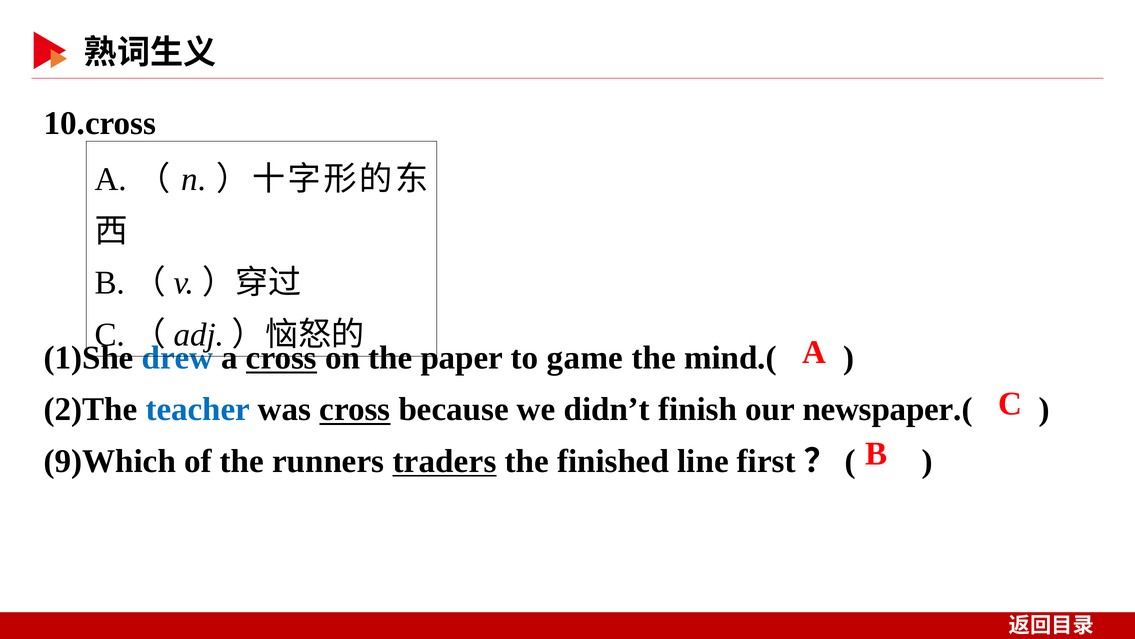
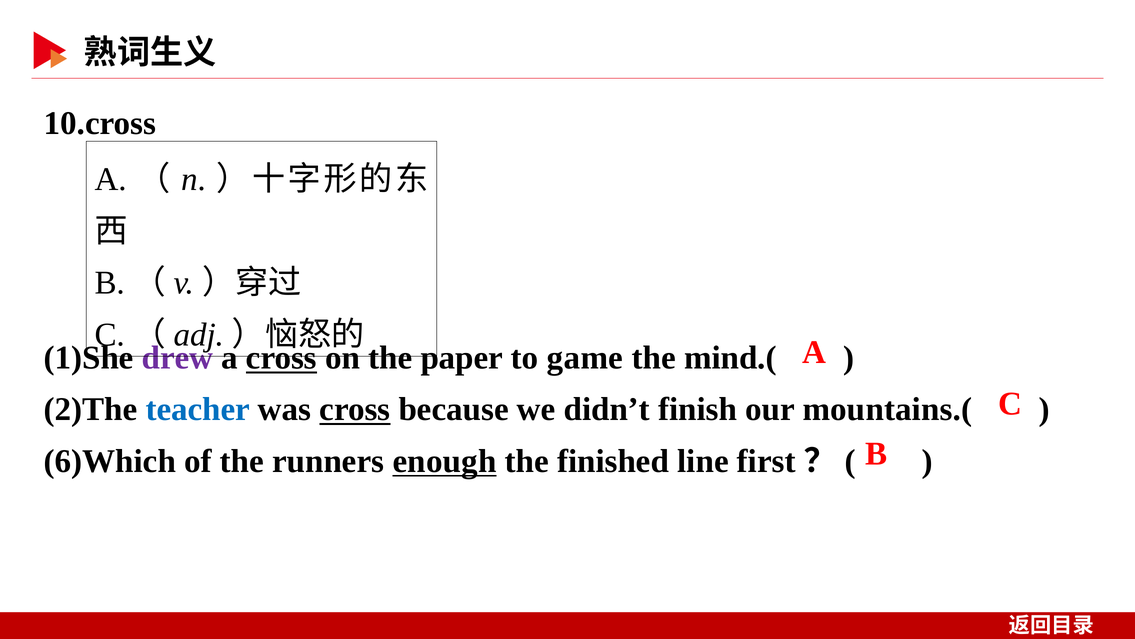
drew colour: blue -> purple
newspaper.(: newspaper.( -> mountains.(
9)Which: 9)Which -> 6)Which
traders: traders -> enough
